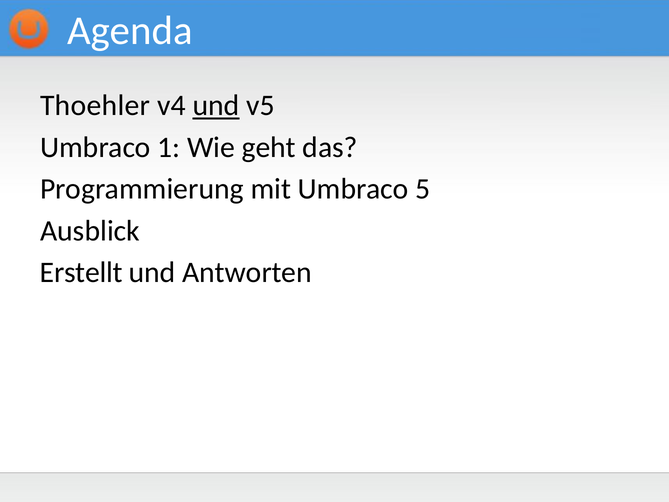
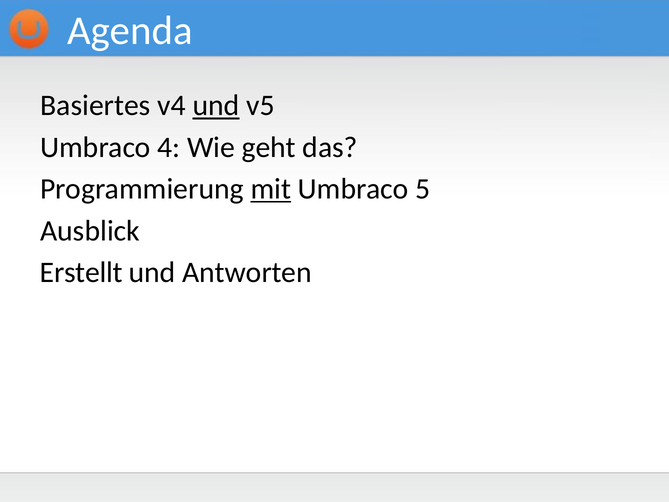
Thoehler: Thoehler -> Basiertes
1: 1 -> 4
mit underline: none -> present
